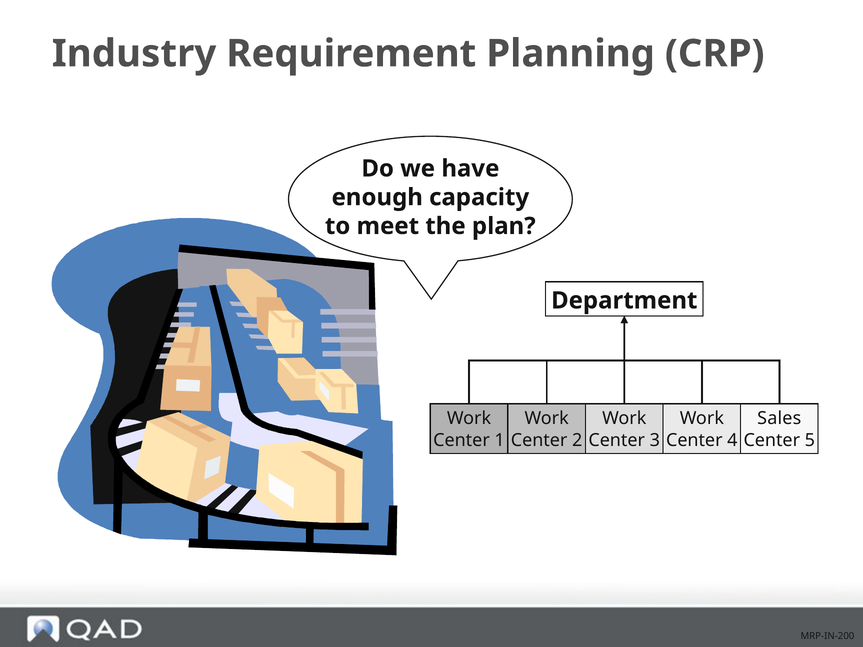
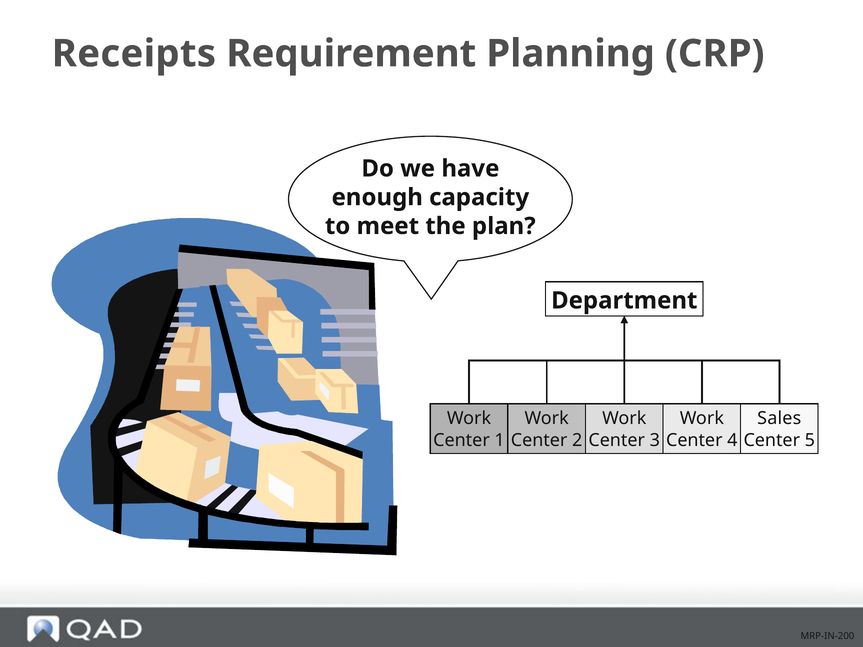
Industry: Industry -> Receipts
